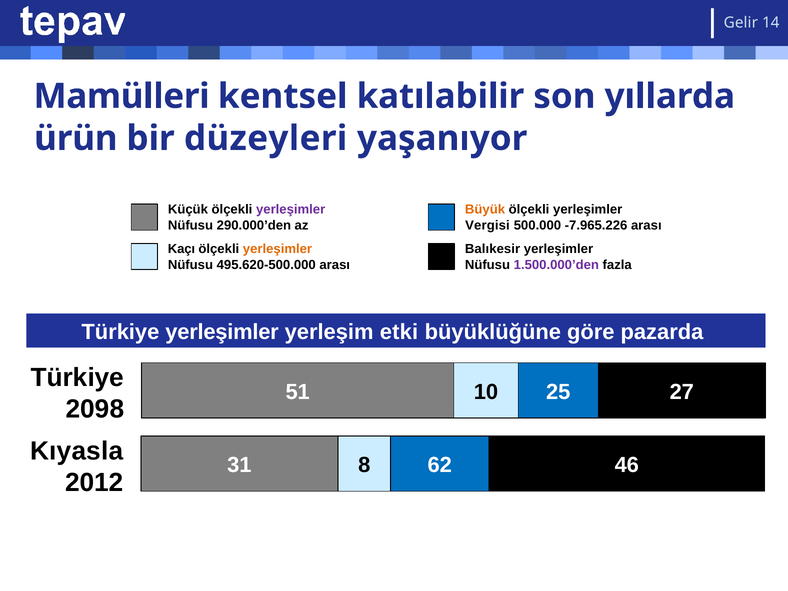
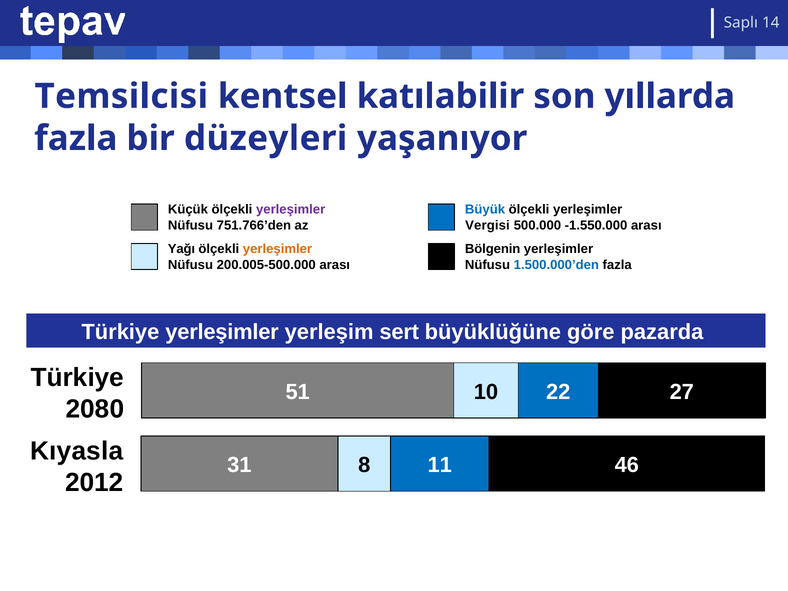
Gelir: Gelir -> Saplı
Mamülleri: Mamülleri -> Temsilcisi
ürün at (76, 138): ürün -> fazla
Büyük colour: orange -> blue
290.000’den: 290.000’den -> 751.766’den
-7.965.226: -7.965.226 -> -1.550.000
Kaçı: Kaçı -> Yağı
Balıkesir: Balıkesir -> Bölgenin
495.620-500.000: 495.620-500.000 -> 200.005-500.000
1.500.000’den colour: purple -> blue
etki: etki -> sert
25: 25 -> 22
2098: 2098 -> 2080
62: 62 -> 11
